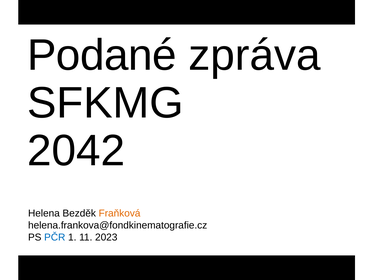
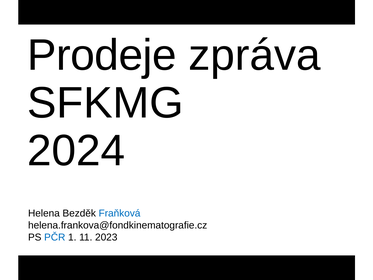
Podané: Podané -> Prodeje
2042: 2042 -> 2024
Fraňková colour: orange -> blue
